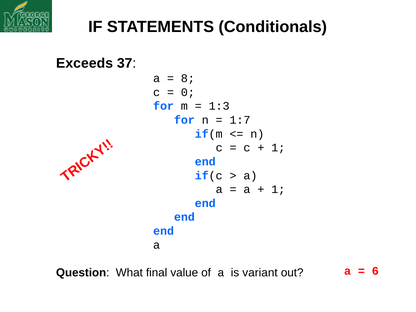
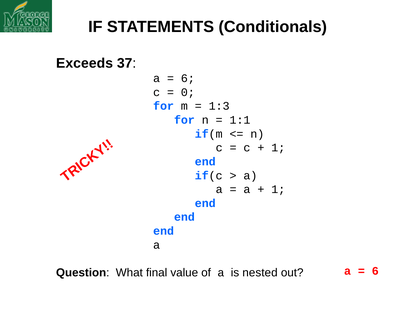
8 at (188, 78): 8 -> 6
1:7: 1:7 -> 1:1
variant: variant -> nested
